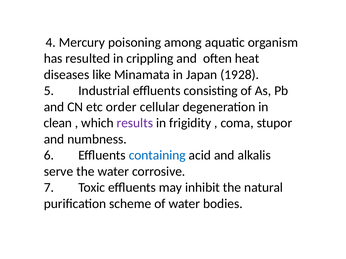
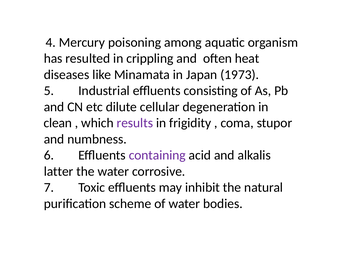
1928: 1928 -> 1973
order: order -> dilute
containing colour: blue -> purple
serve: serve -> latter
